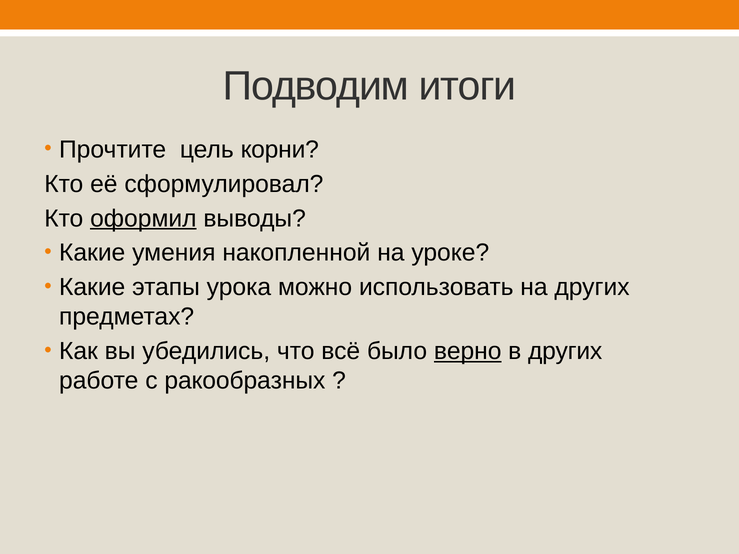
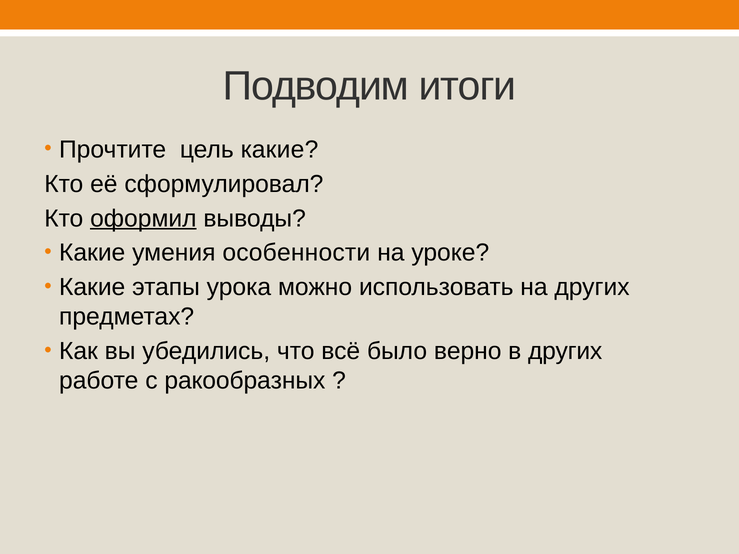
цель корни: корни -> какие
накопленной: накопленной -> особенности
верно underline: present -> none
